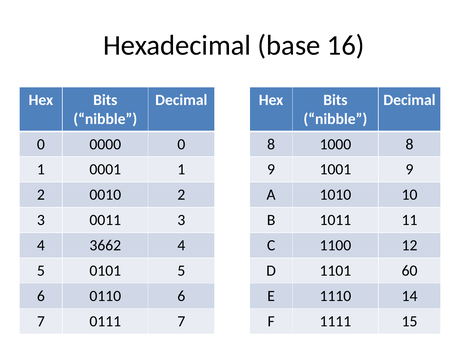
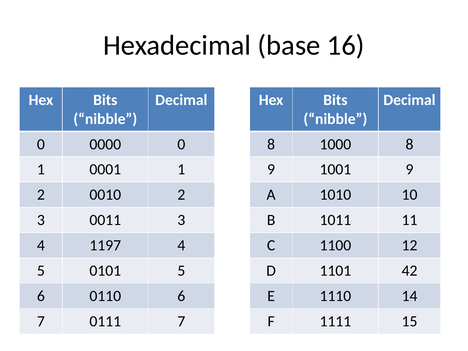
3662: 3662 -> 1197
60: 60 -> 42
